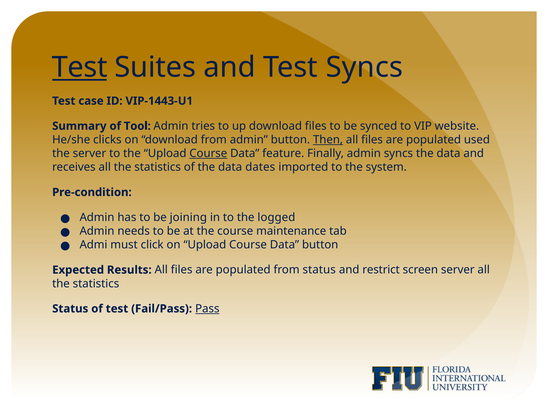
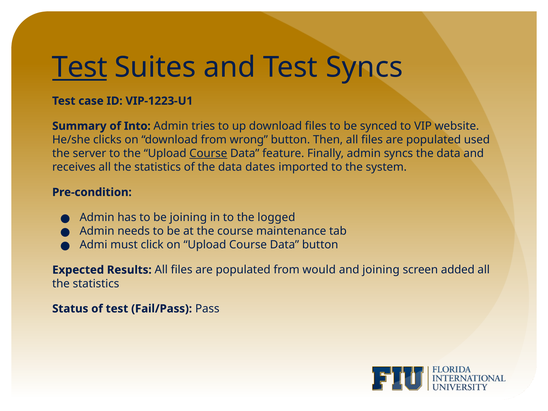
VIP-1443-U1: VIP-1443-U1 -> VIP-1223-U1
Tool: Tool -> Into
from admin: admin -> wrong
Then underline: present -> none
from status: status -> would
and restrict: restrict -> joining
screen server: server -> added
Pass underline: present -> none
